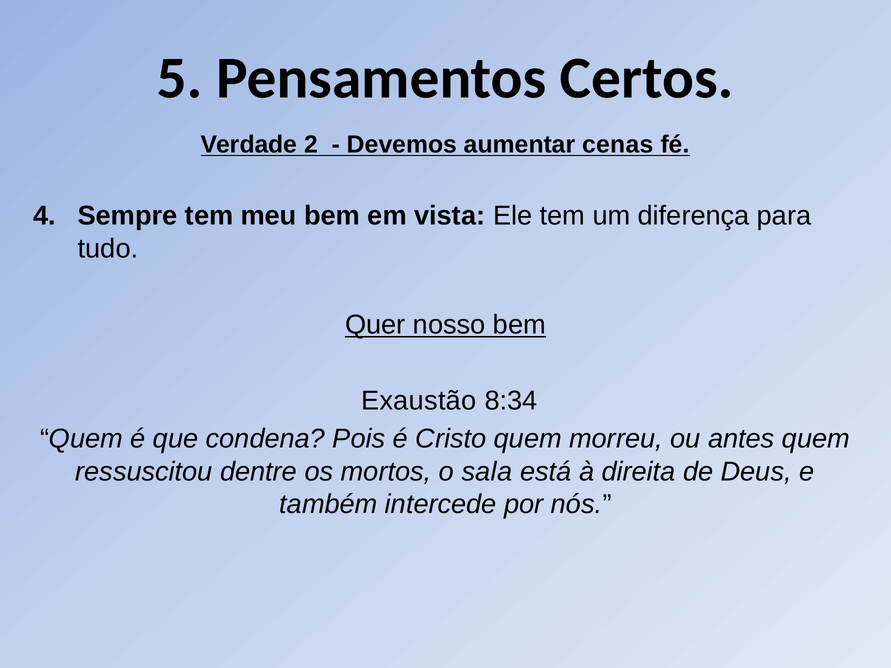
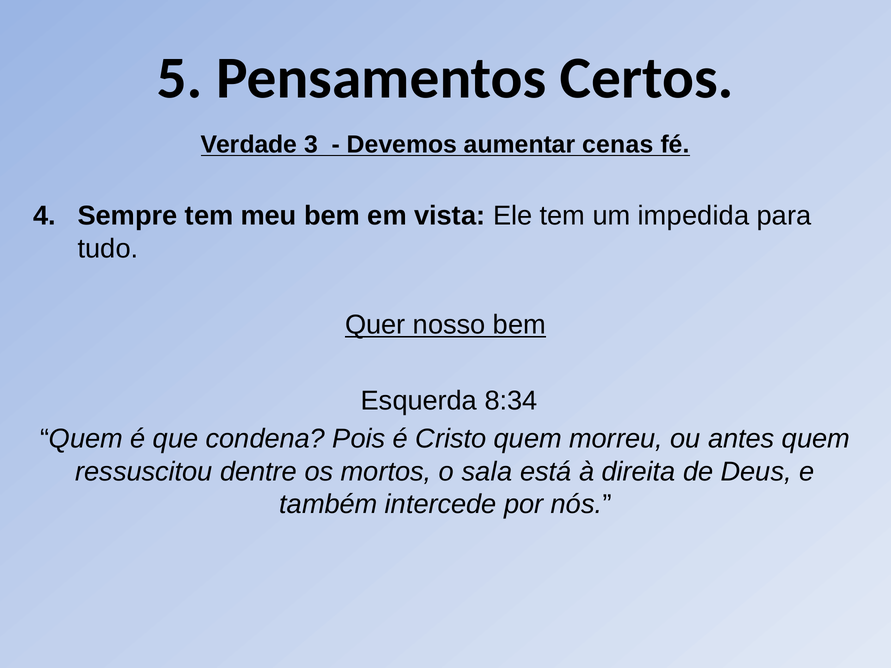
2: 2 -> 3
diferença: diferença -> impedida
Exaustão: Exaustão -> Esquerda
